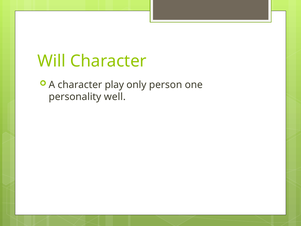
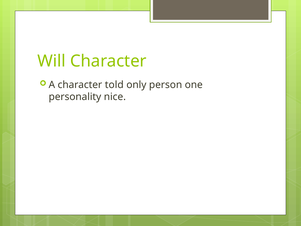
play: play -> told
well: well -> nice
